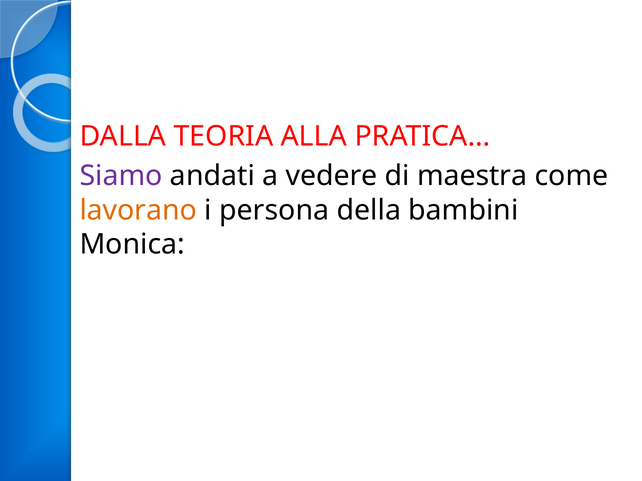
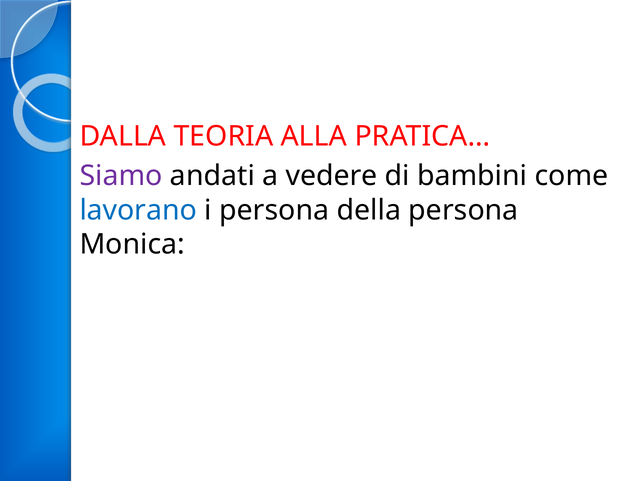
maestra: maestra -> bambini
lavorano colour: orange -> blue
della bambini: bambini -> persona
